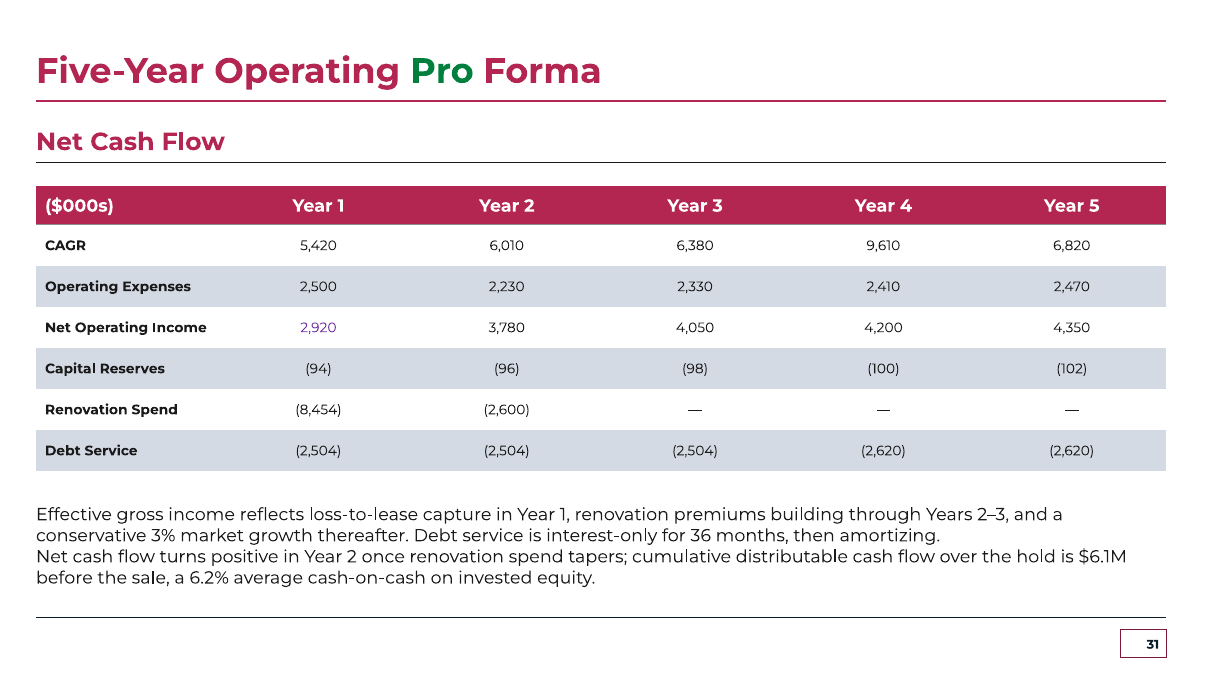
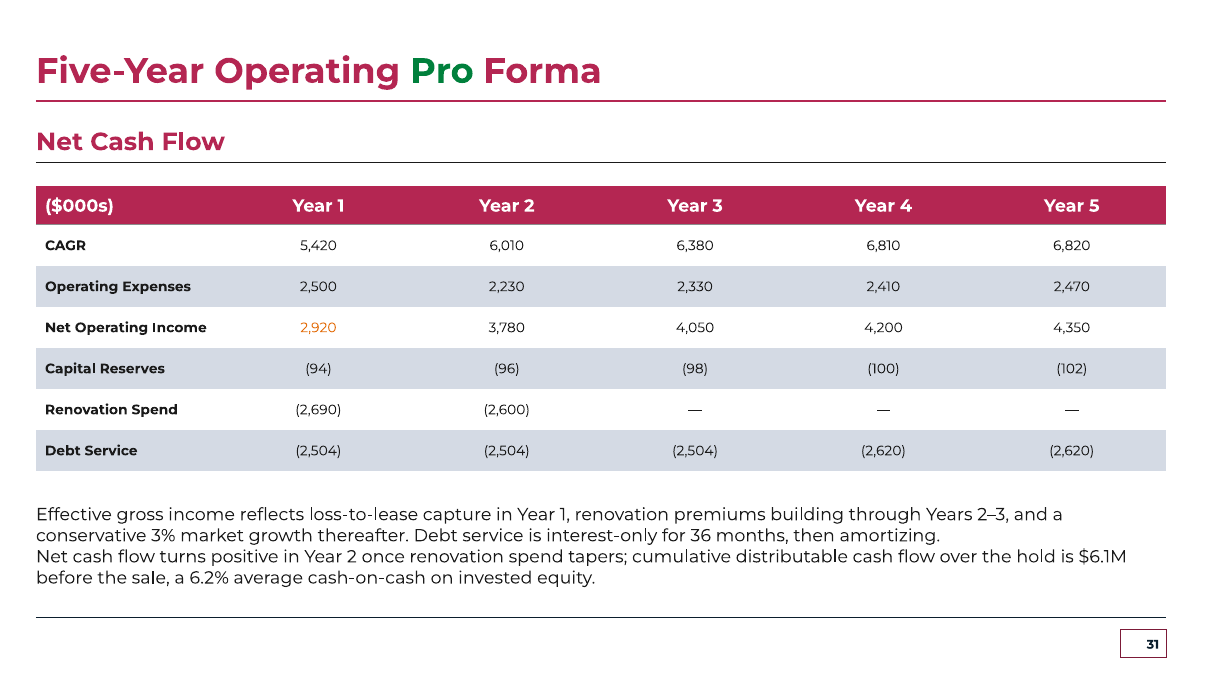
9,610: 9,610 -> 6,810
2,920 colour: purple -> orange
8,454: 8,454 -> 2,690
